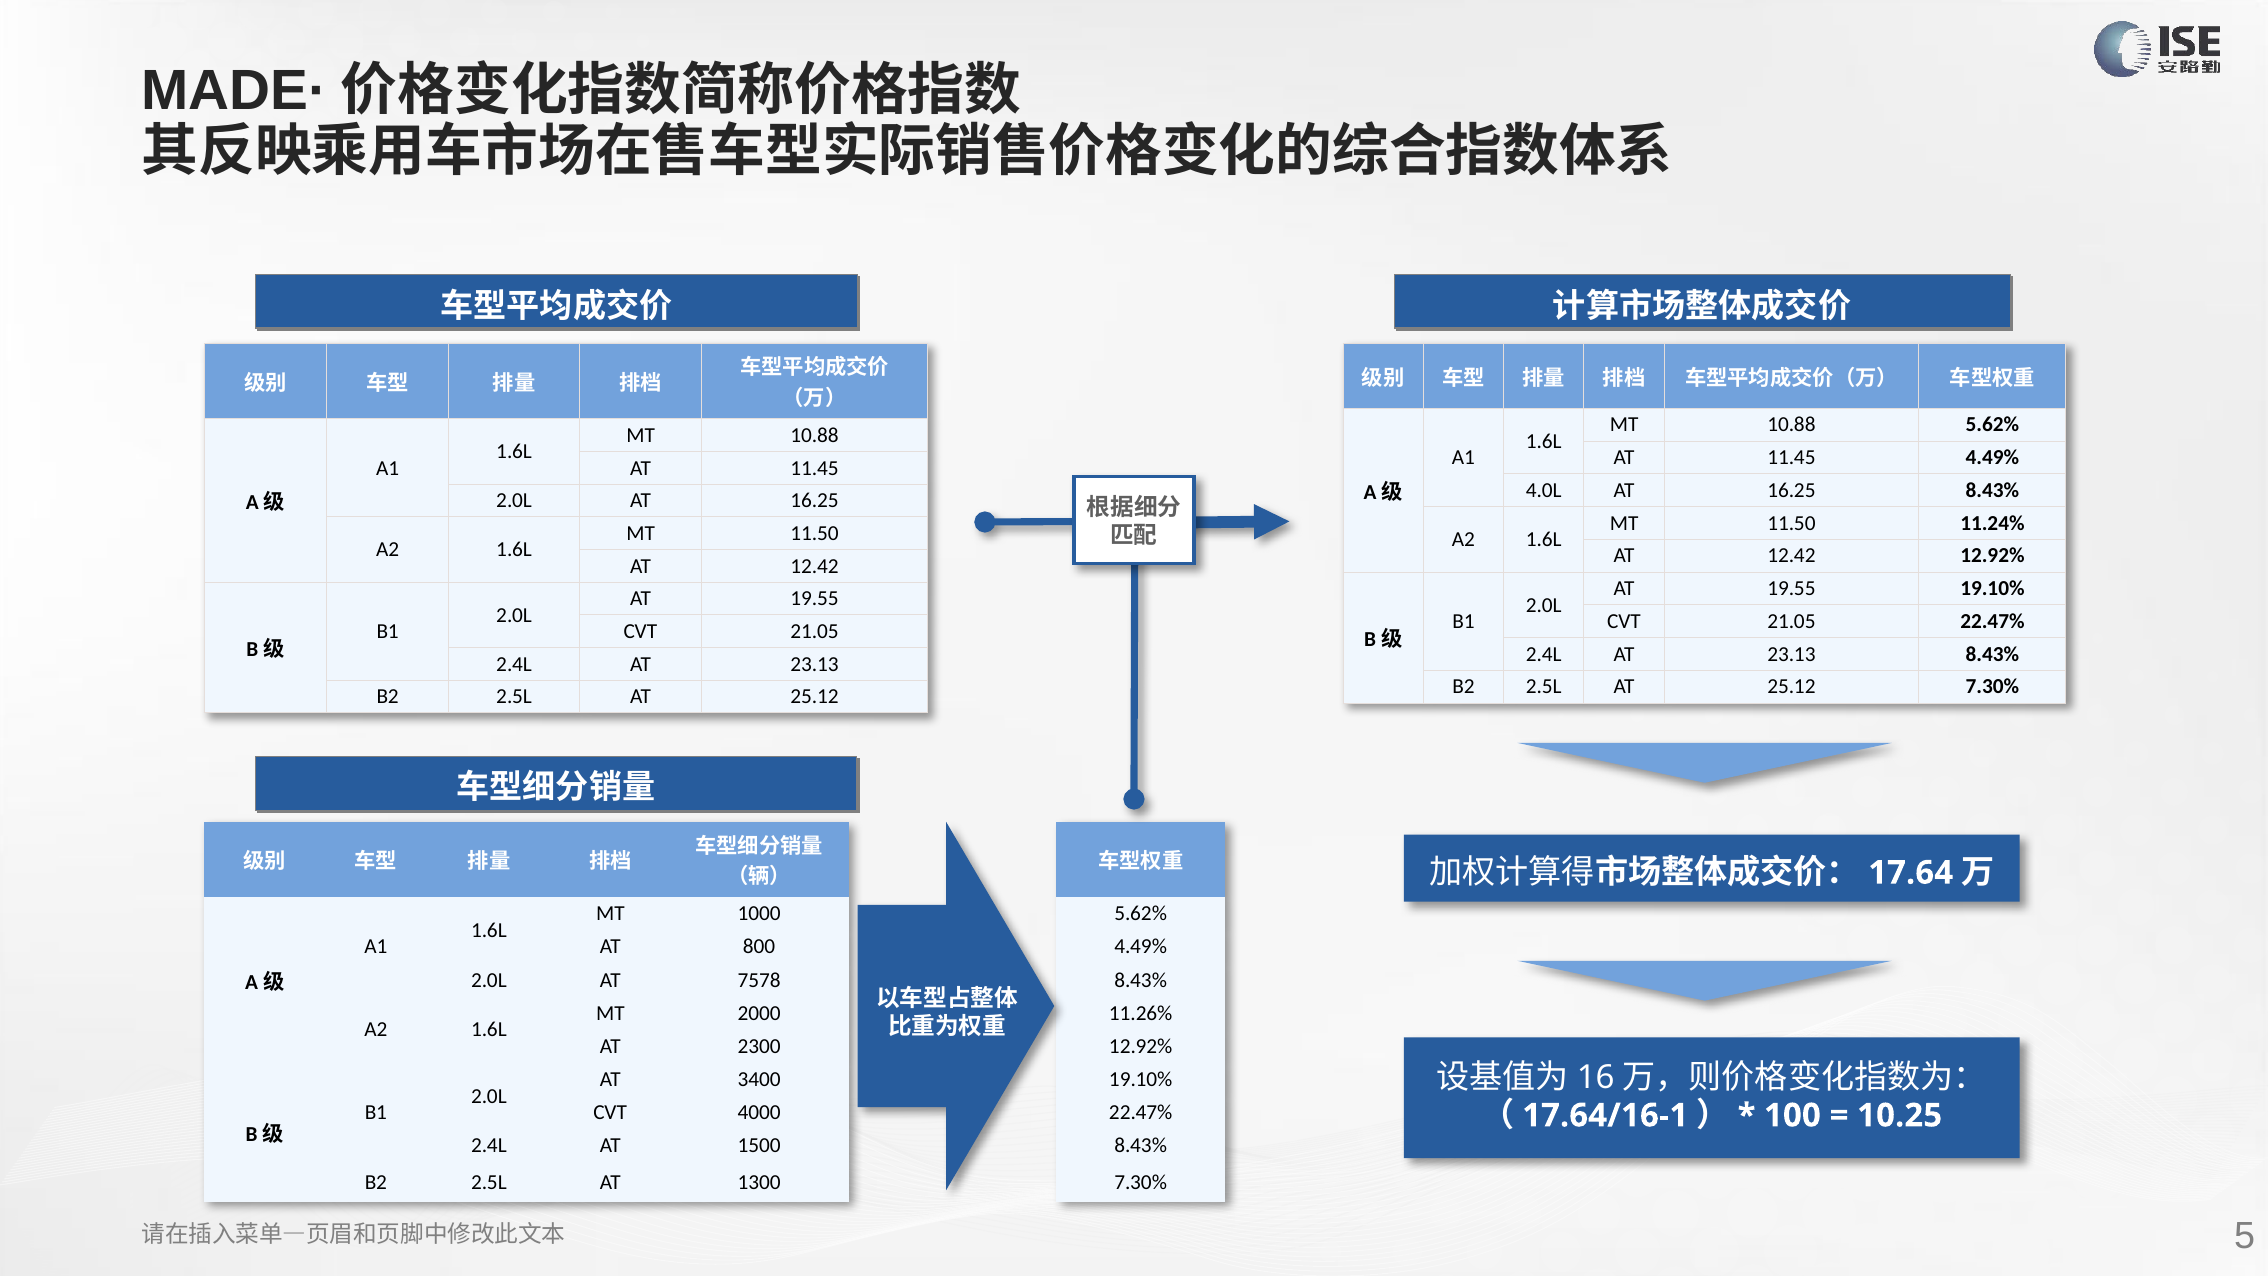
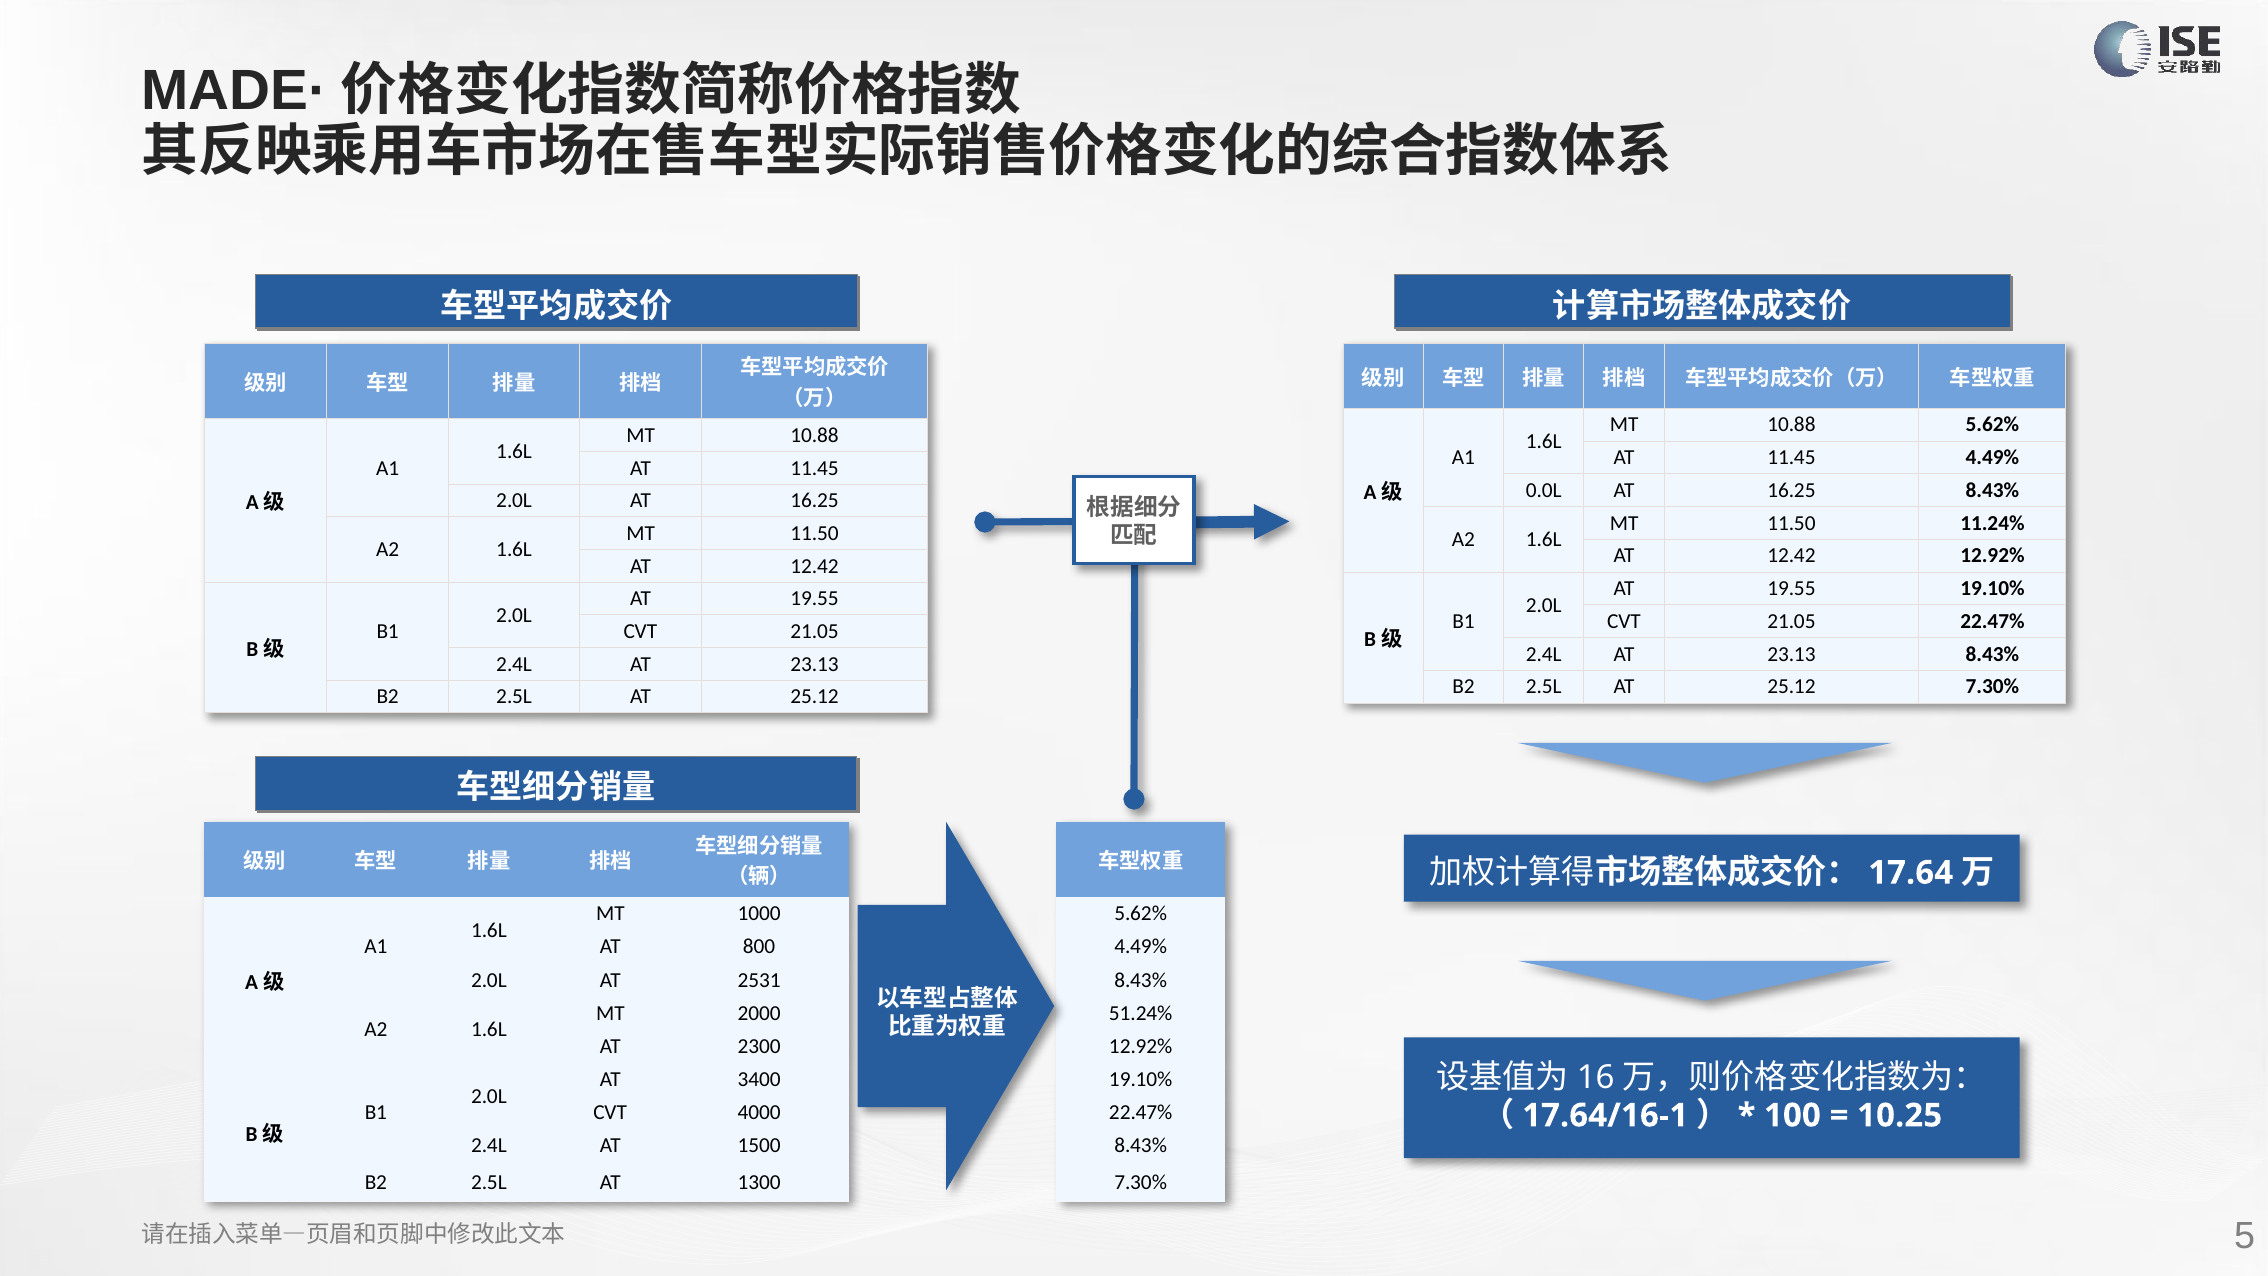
4.0L: 4.0L -> 0.0L
7578: 7578 -> 2531
11.26%: 11.26% -> 51.24%
